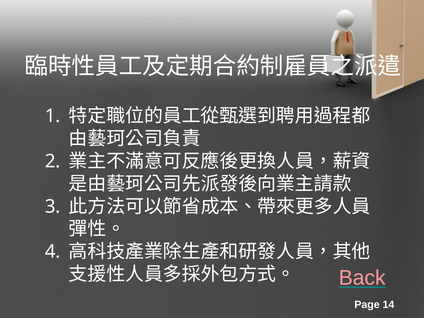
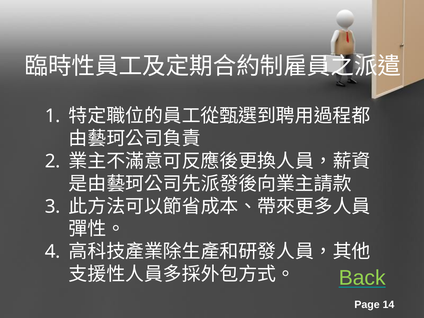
Back colour: pink -> light green
